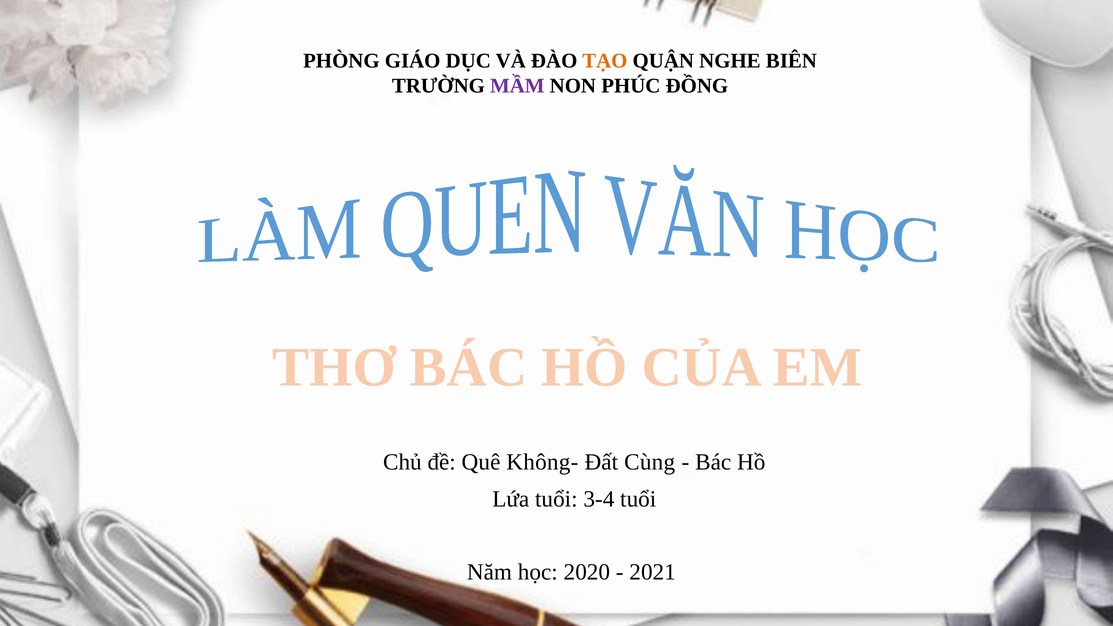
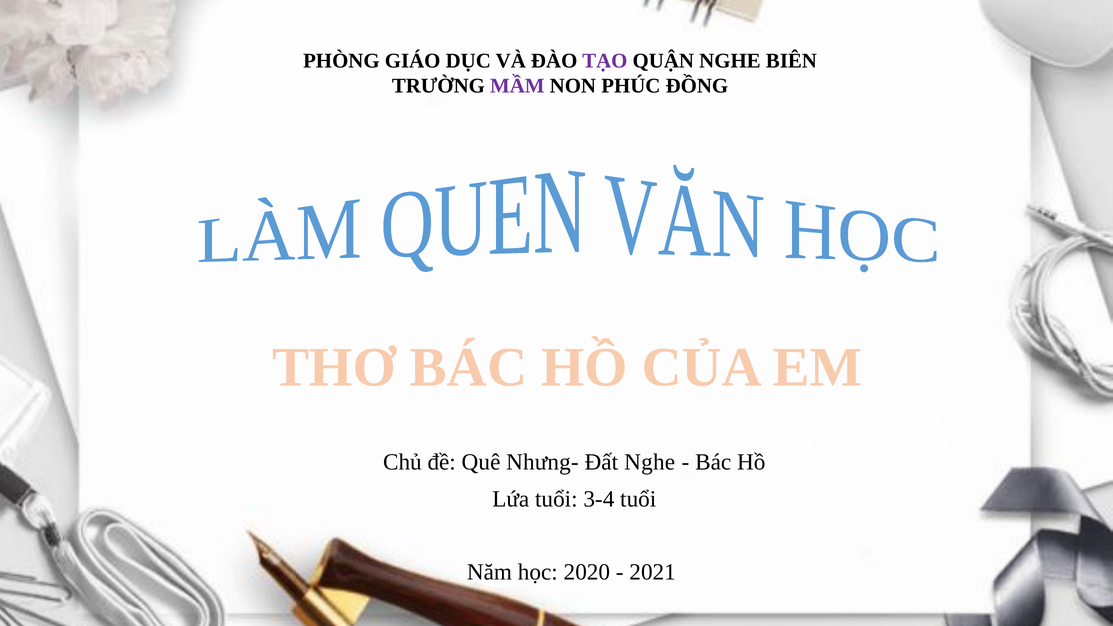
TẠO colour: orange -> purple
Không-: Không- -> Nhưng-
Đất Cùng: Cùng -> Nghe
